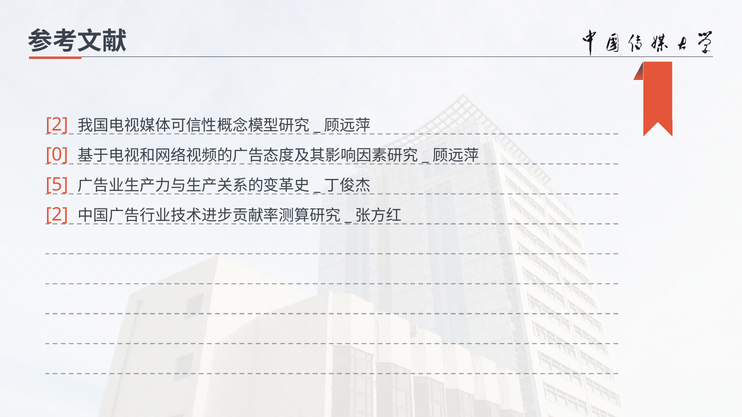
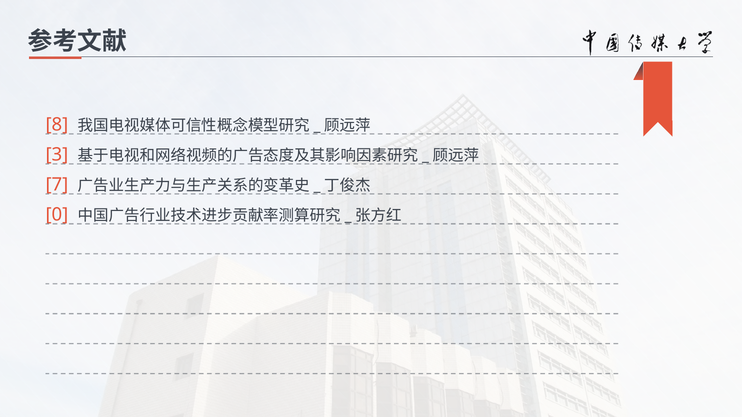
2 at (57, 125): 2 -> 8
0: 0 -> 3
5: 5 -> 7
2 at (57, 215): 2 -> 0
